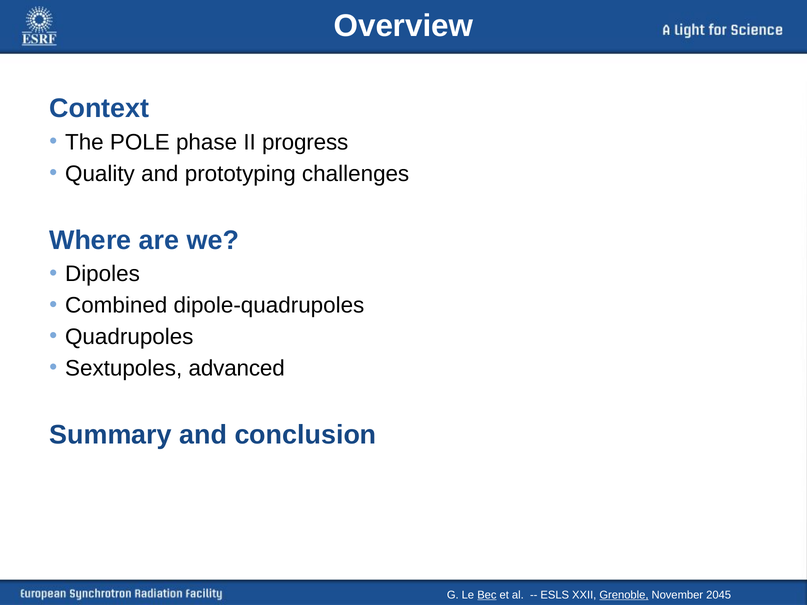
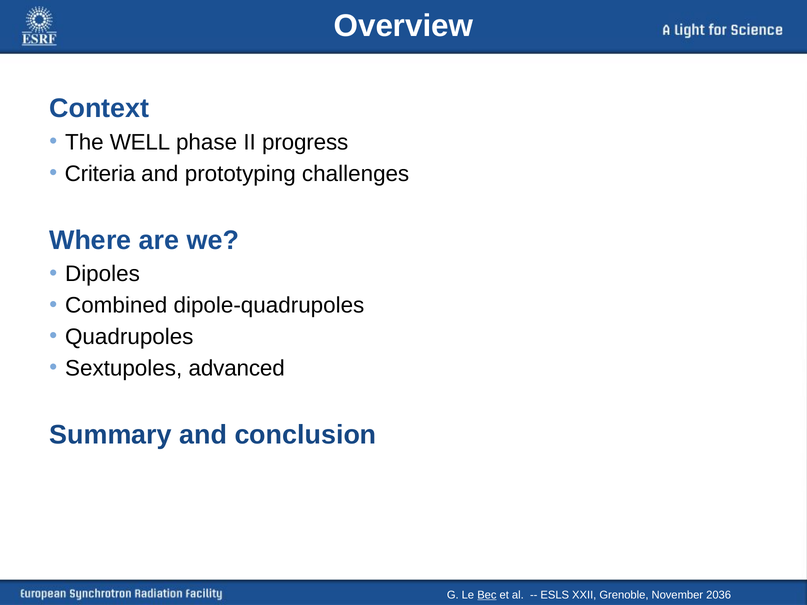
POLE: POLE -> WELL
Quality: Quality -> Criteria
Grenoble underline: present -> none
2045: 2045 -> 2036
